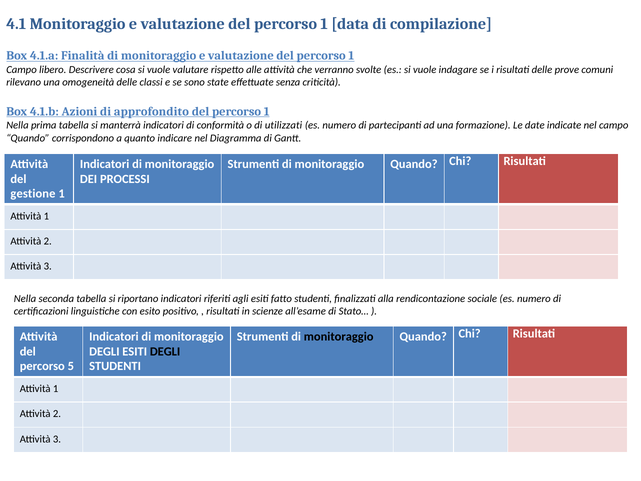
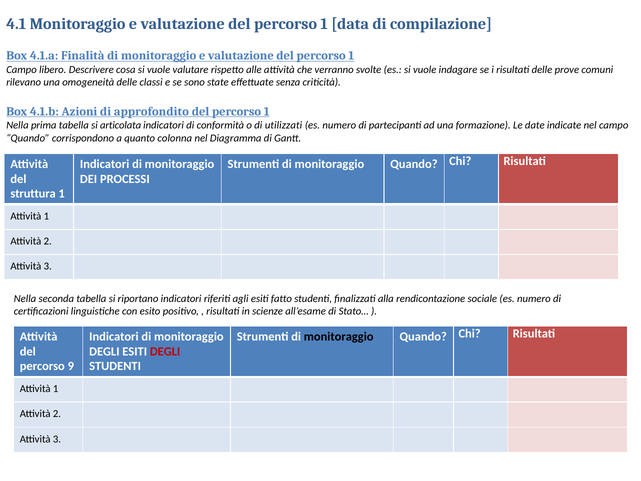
manterrà: manterrà -> articolata
indicare: indicare -> colonna
gestione: gestione -> struttura
DEGLI at (165, 351) colour: black -> red
5: 5 -> 9
